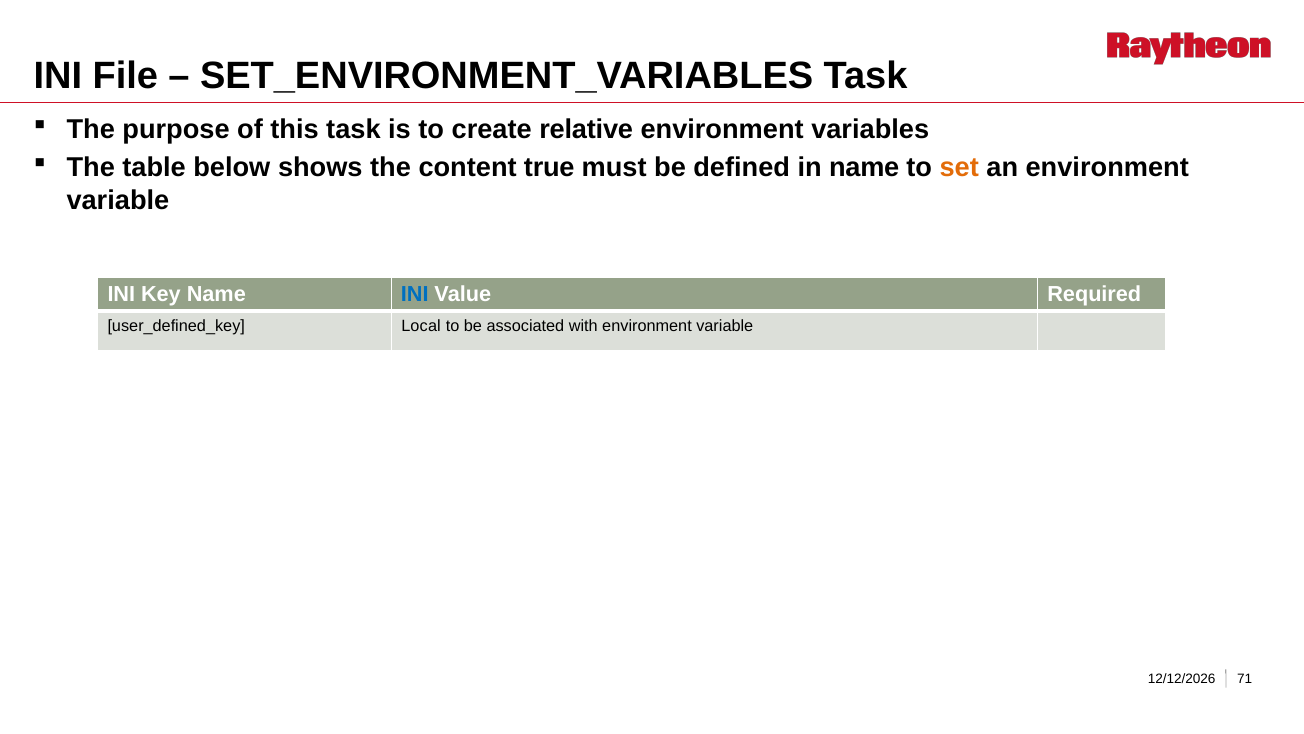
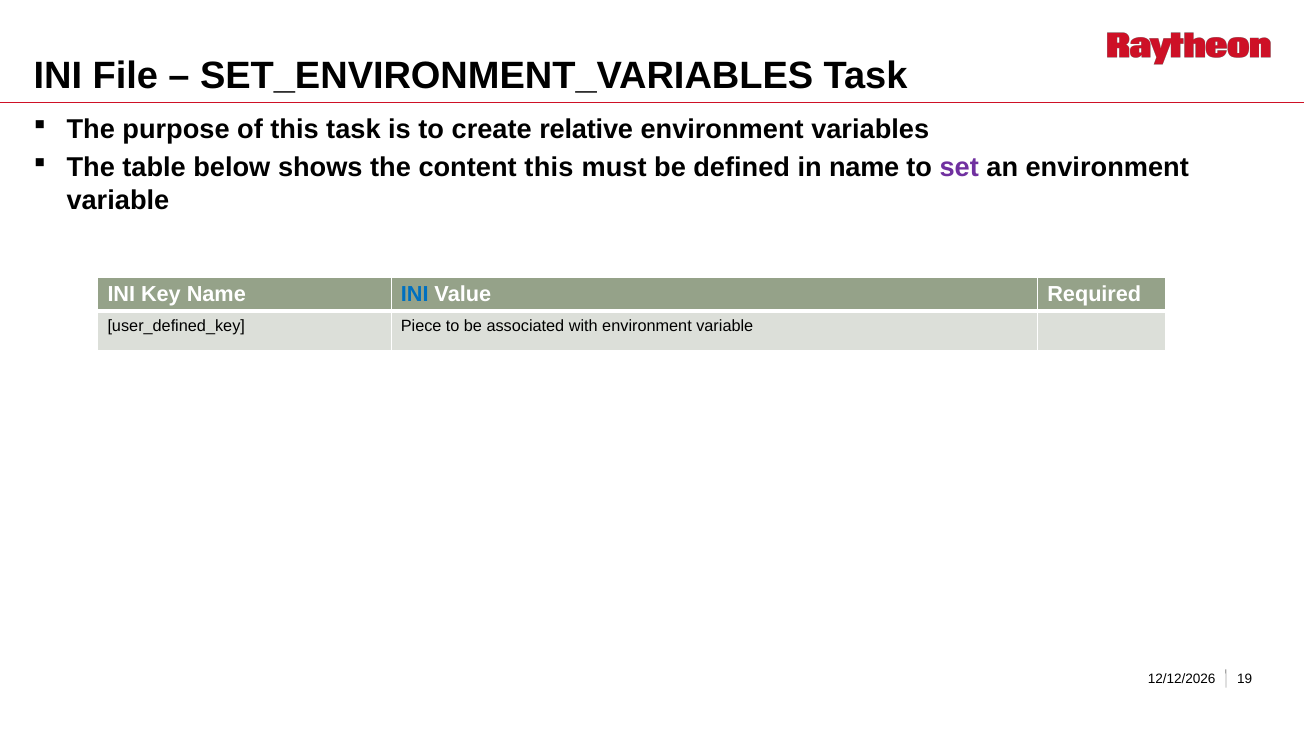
content true: true -> this
set colour: orange -> purple
Local: Local -> Piece
71: 71 -> 19
